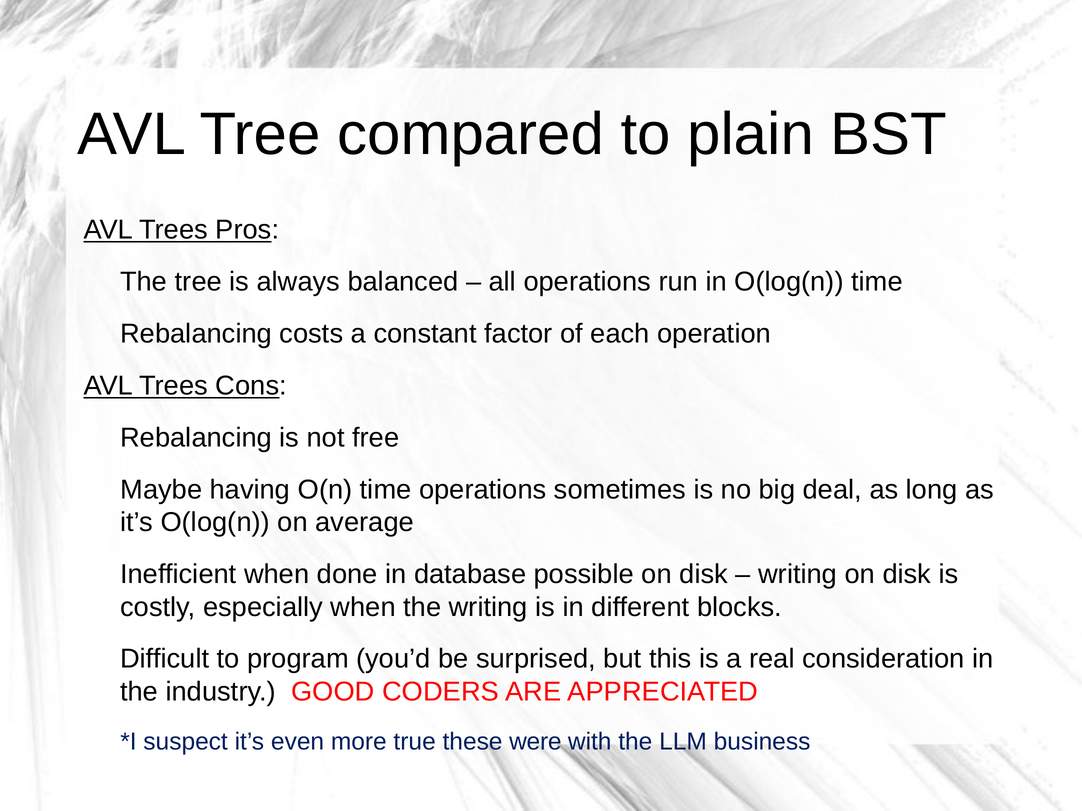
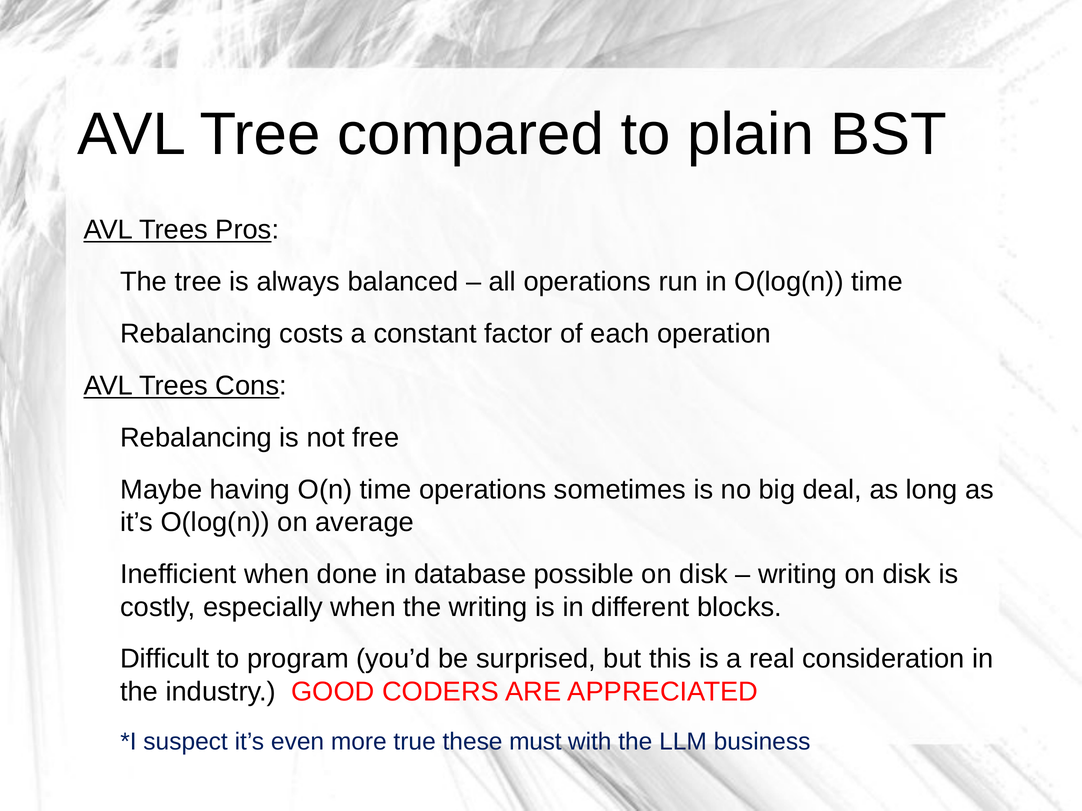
were: were -> must
